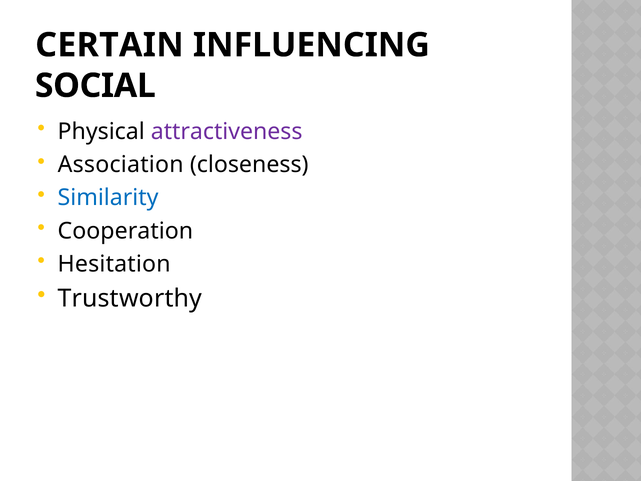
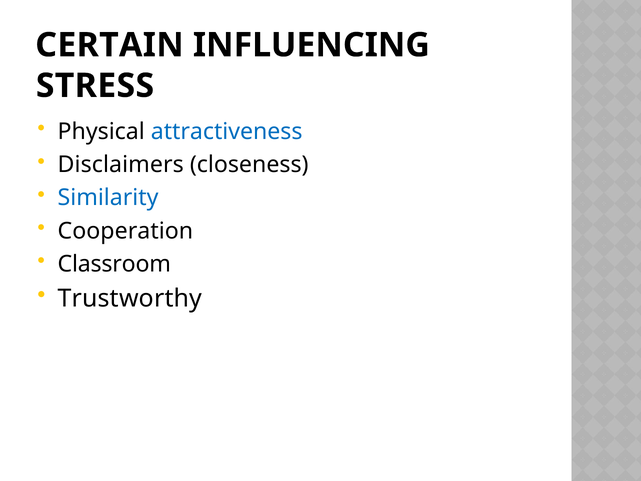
SOCIAL: SOCIAL -> STRESS
attractiveness colour: purple -> blue
Association: Association -> Disclaimers
Hesitation: Hesitation -> Classroom
